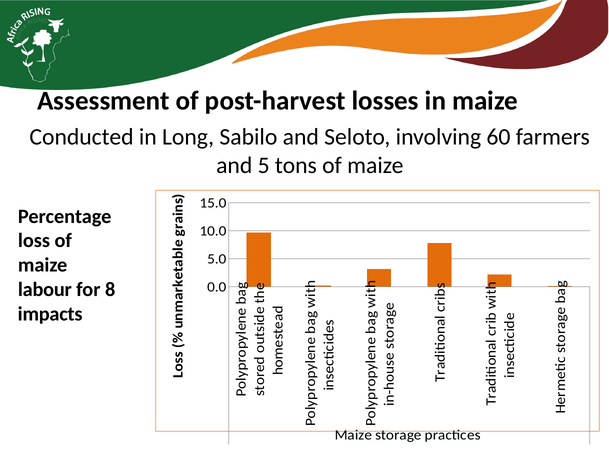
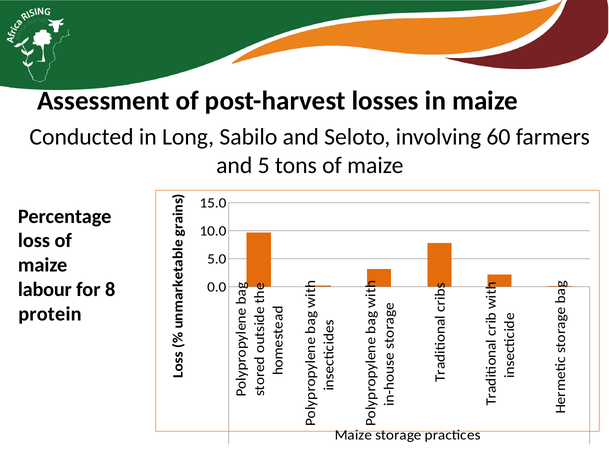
impacts: impacts -> protein
